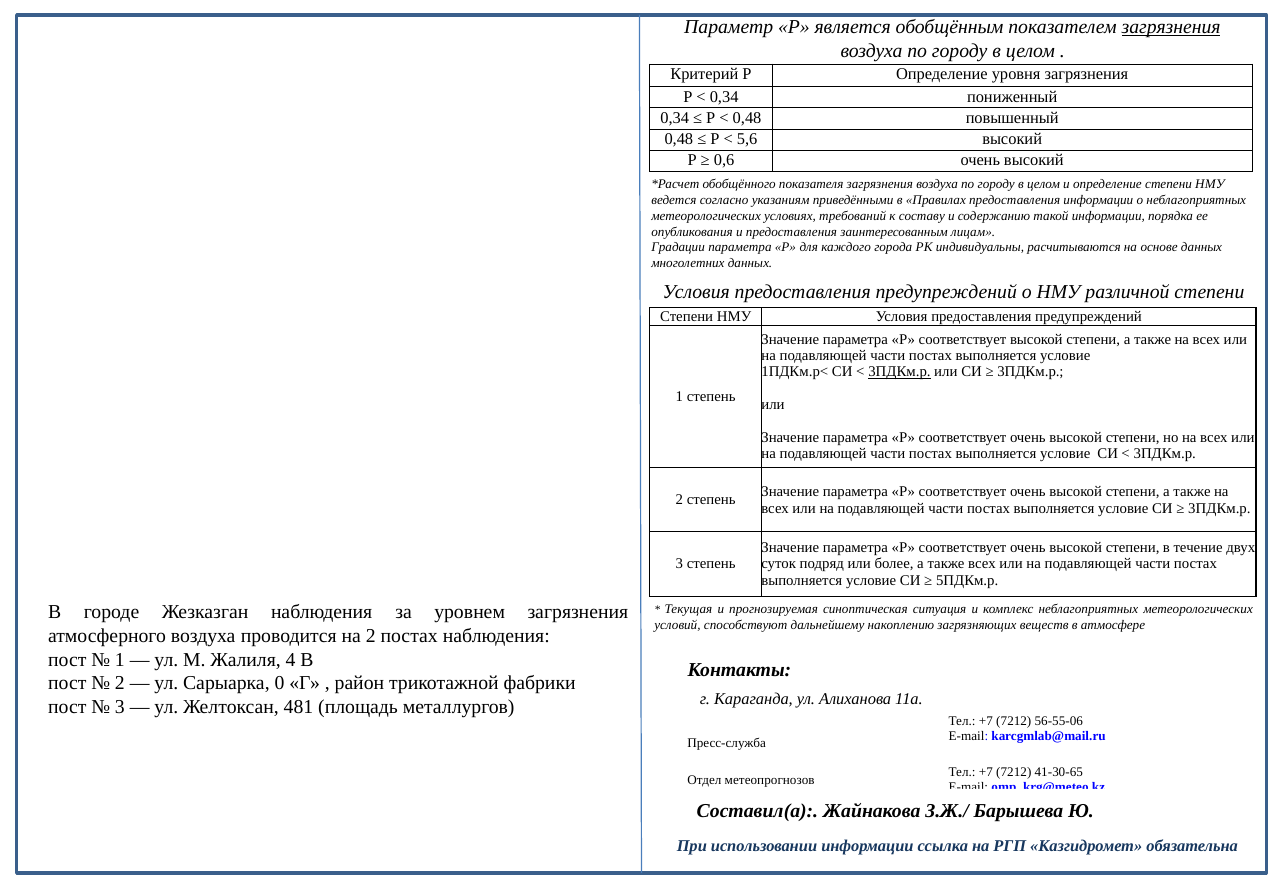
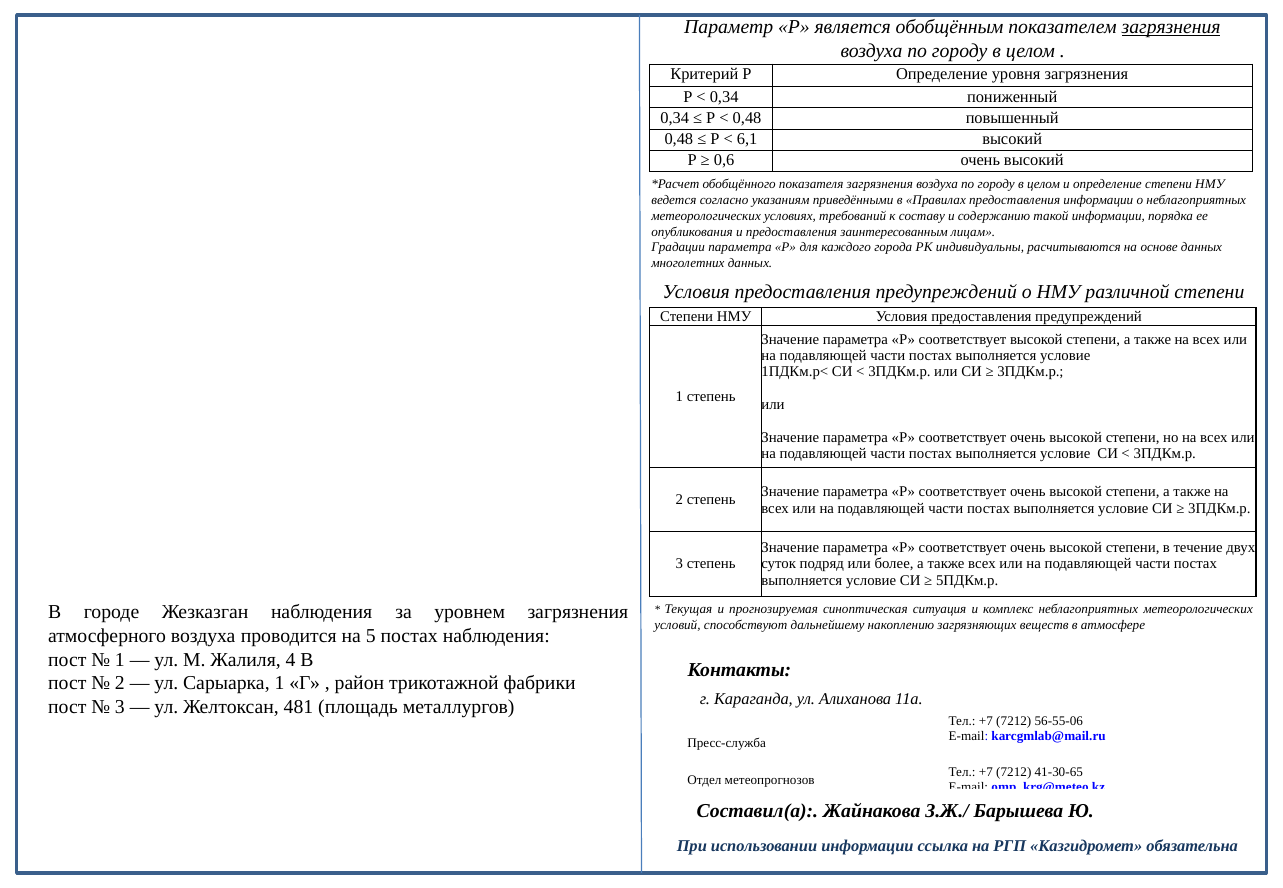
5,6: 5,6 -> 6,1
3ПДКм.р at (899, 372) underline: present -> none
на 2: 2 -> 5
Сарыарка 0: 0 -> 1
